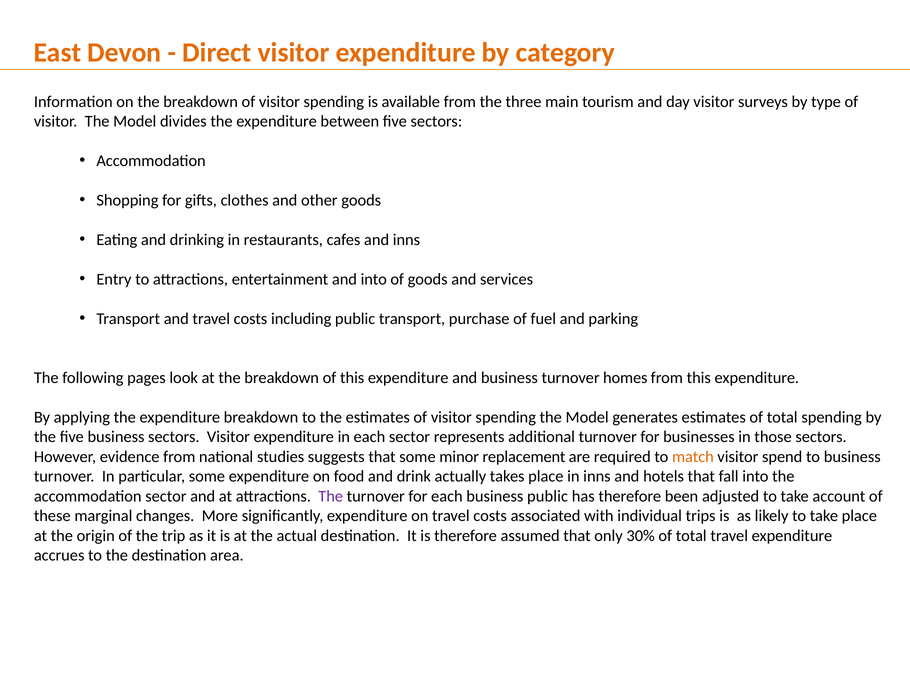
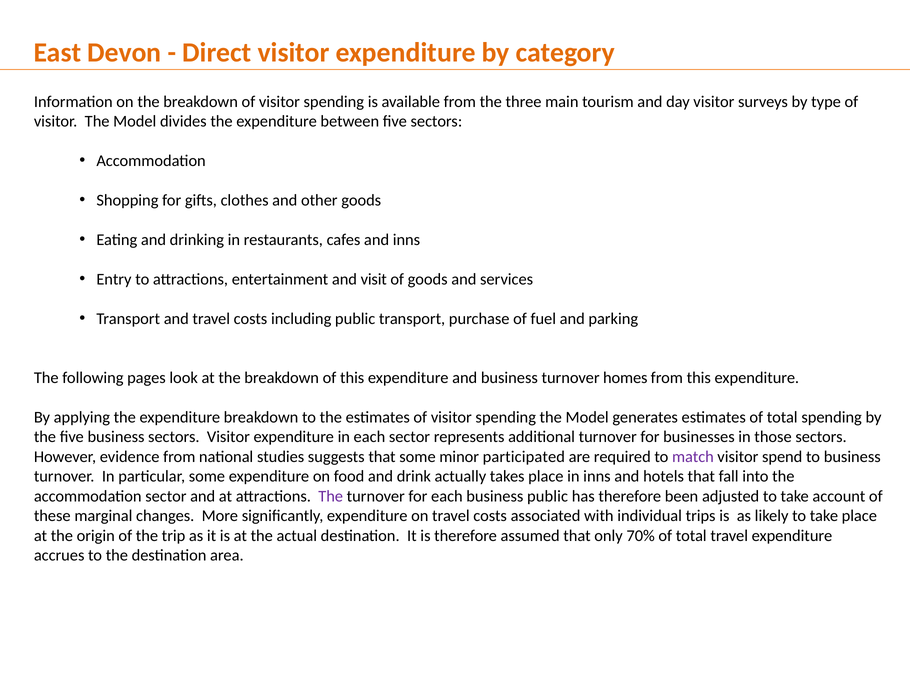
and into: into -> visit
replacement: replacement -> participated
match colour: orange -> purple
30%: 30% -> 70%
